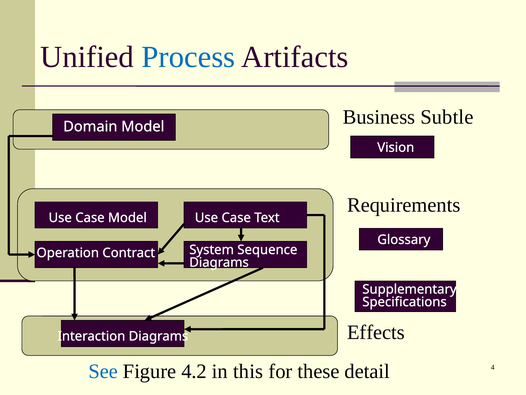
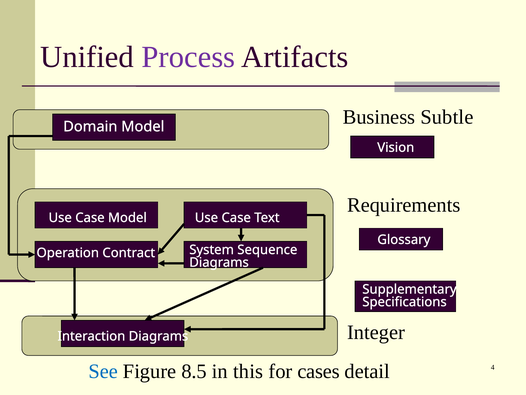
Process colour: blue -> purple
Effects: Effects -> Integer
4.2: 4.2 -> 8.5
these: these -> cases
